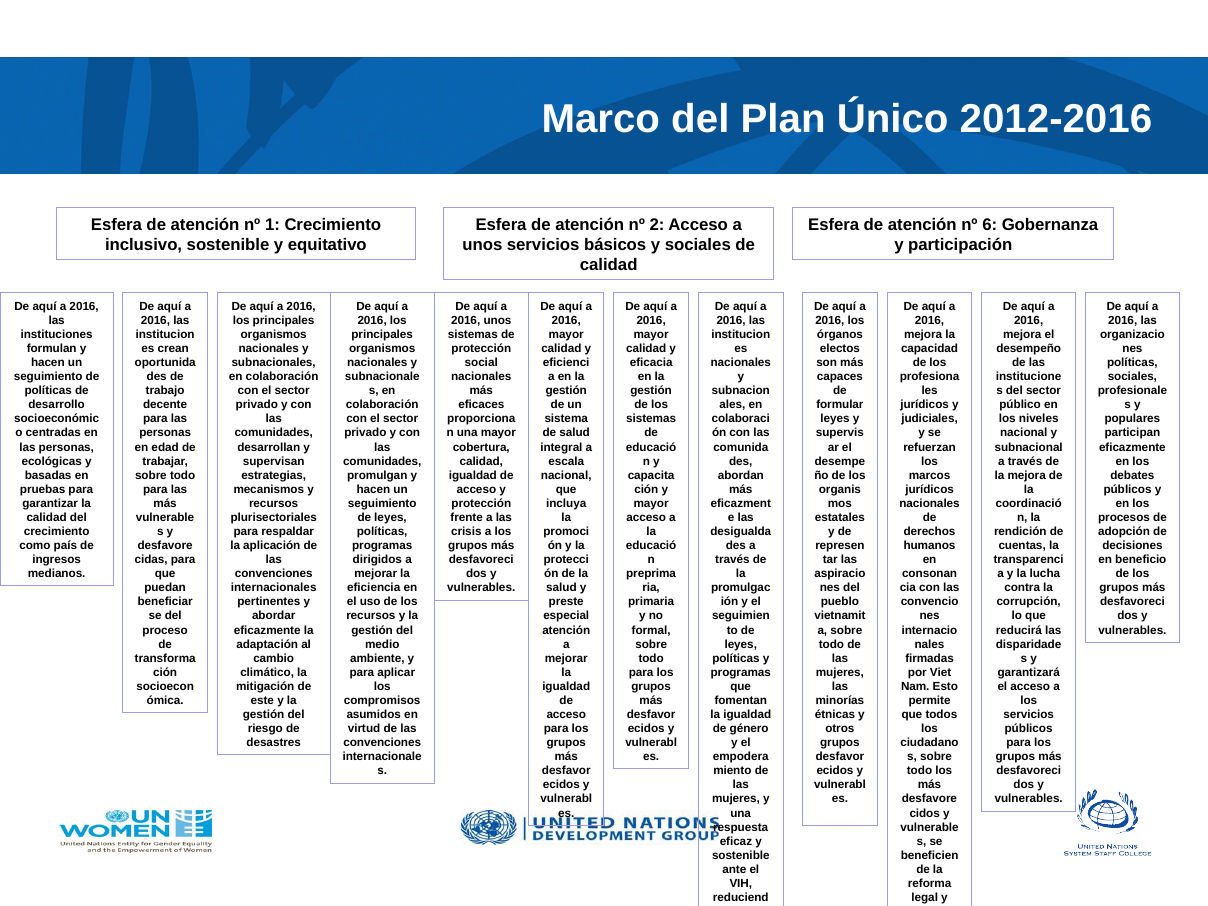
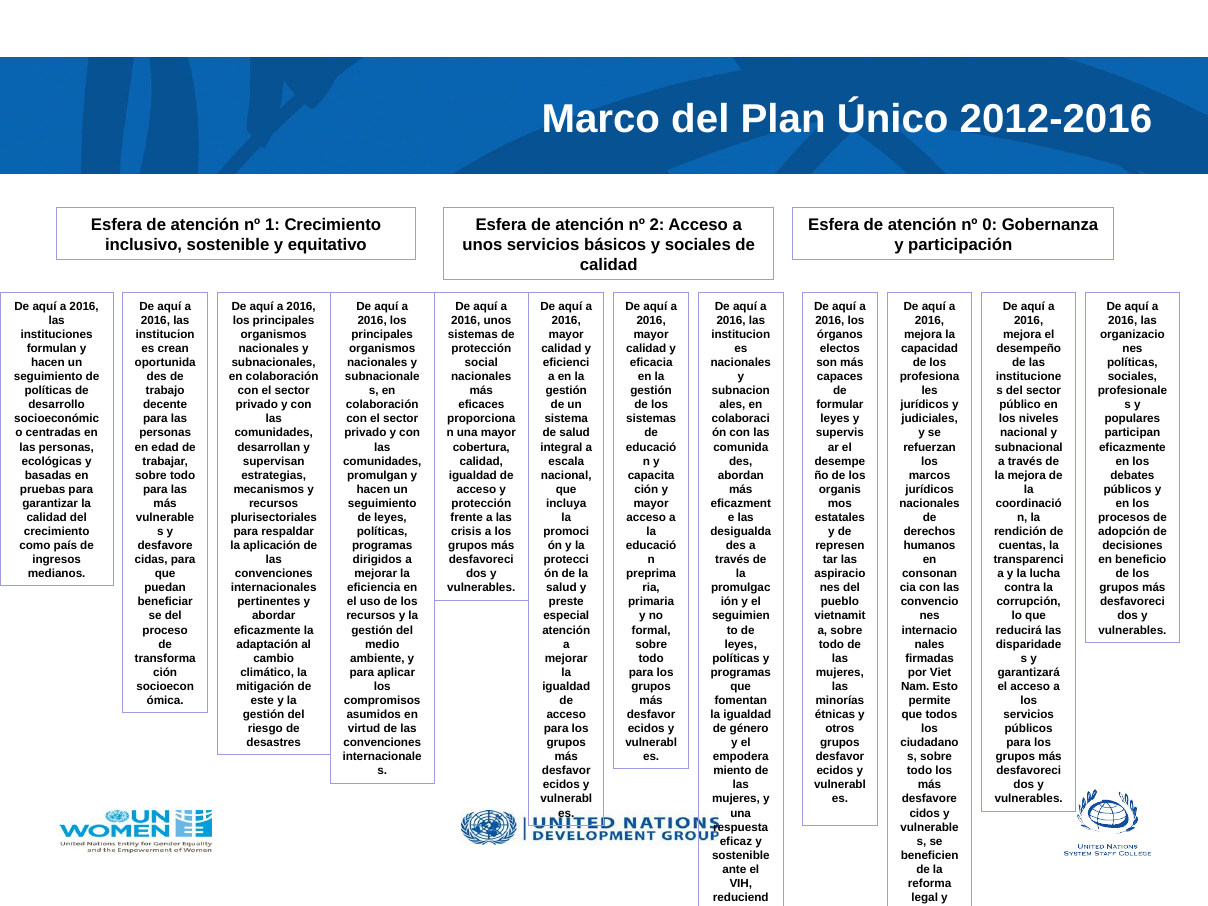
6: 6 -> 0
